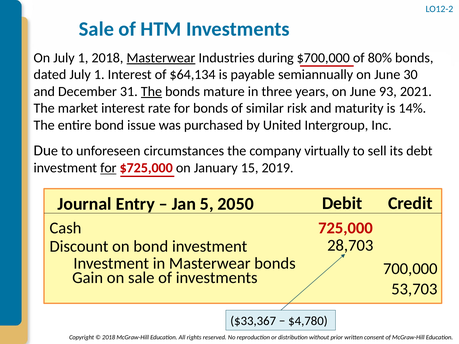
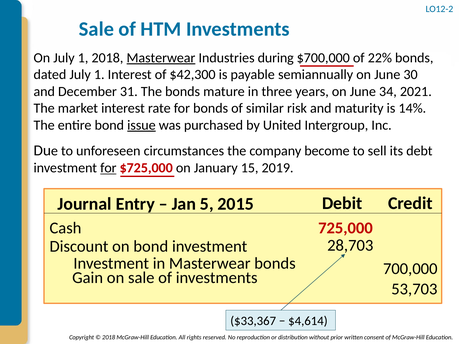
80%: 80% -> 22%
$64,134: $64,134 -> $42,300
The at (151, 92) underline: present -> none
93: 93 -> 34
issue underline: none -> present
virtually: virtually -> become
2050: 2050 -> 2015
$4,780: $4,780 -> $4,614
